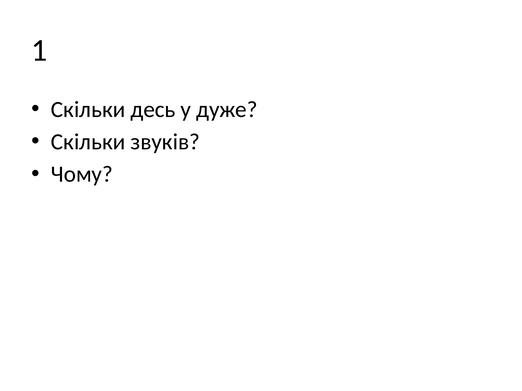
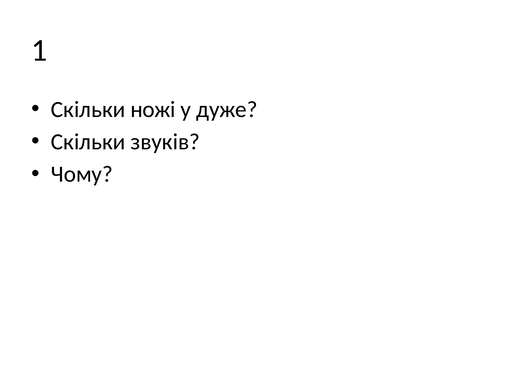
десь: десь -> ножі
